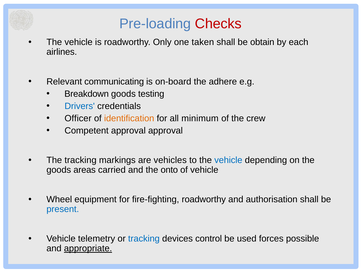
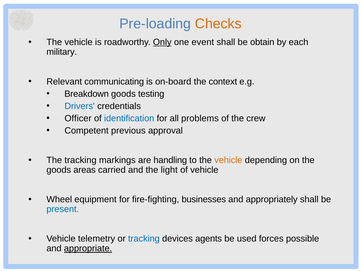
Checks colour: red -> orange
Only underline: none -> present
taken: taken -> event
airlines: airlines -> military
adhere: adhere -> context
identification colour: orange -> blue
minimum: minimum -> problems
Competent approval: approval -> previous
vehicles: vehicles -> handling
vehicle at (228, 160) colour: blue -> orange
onto: onto -> light
fire-fighting roadworthy: roadworthy -> businesses
authorisation: authorisation -> appropriately
control: control -> agents
